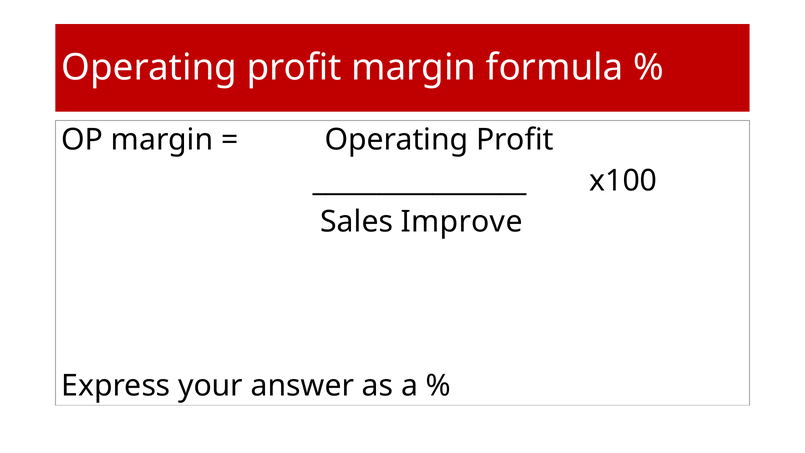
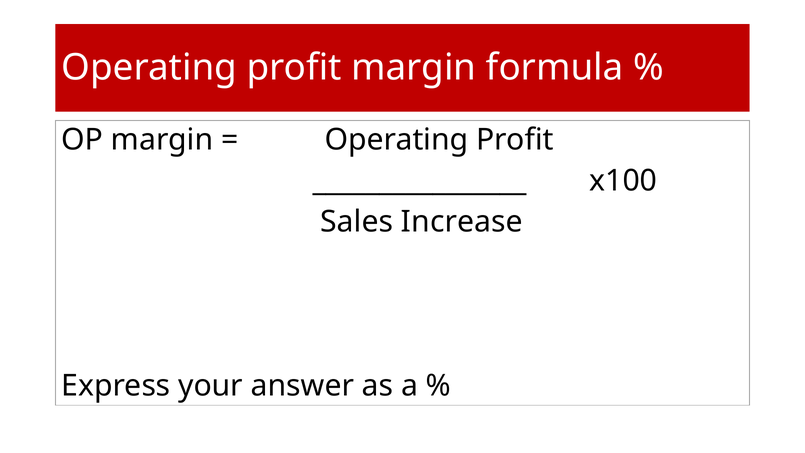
Improve: Improve -> Increase
